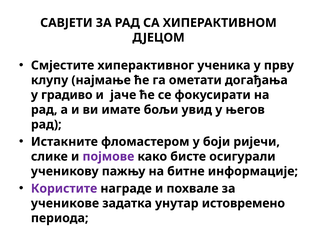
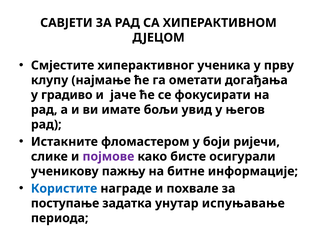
Користите colour: purple -> blue
ученикове: ученикове -> поступање
истовремено: истовремено -> испуњавање
